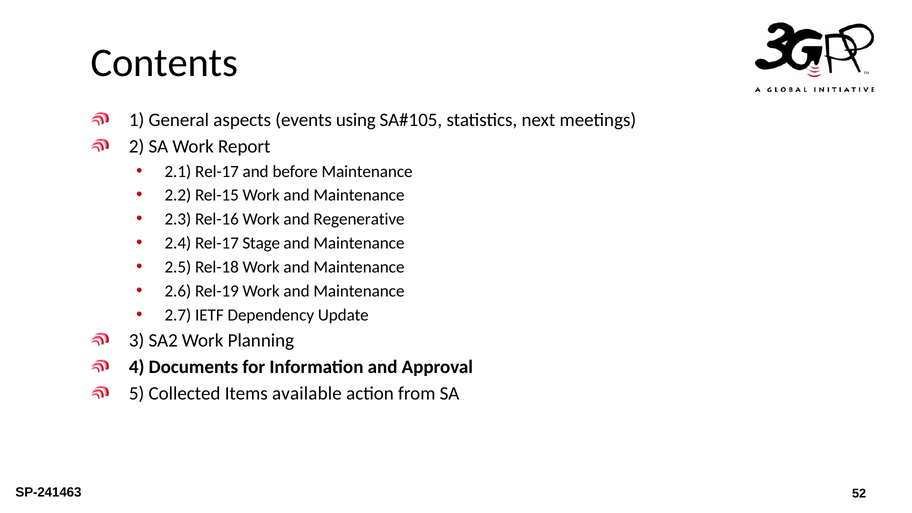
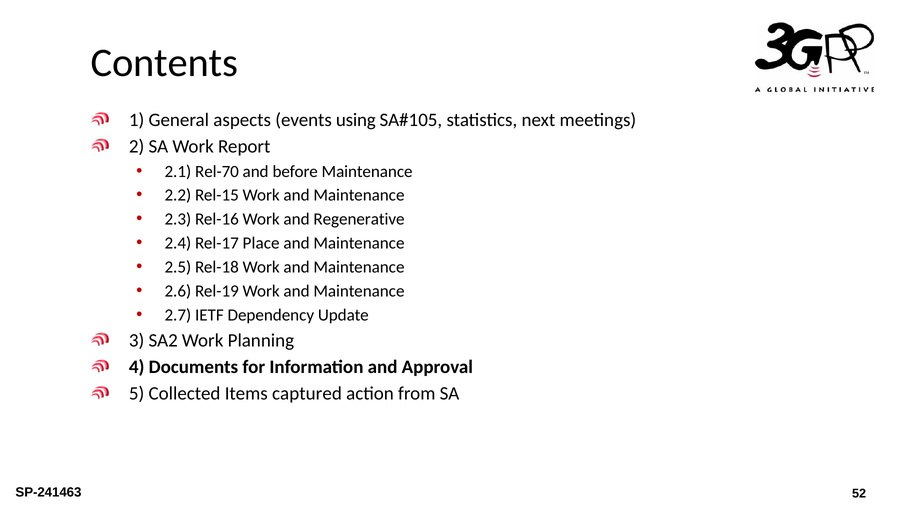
2.1 Rel-17: Rel-17 -> Rel-70
Stage: Stage -> Place
available: available -> captured
